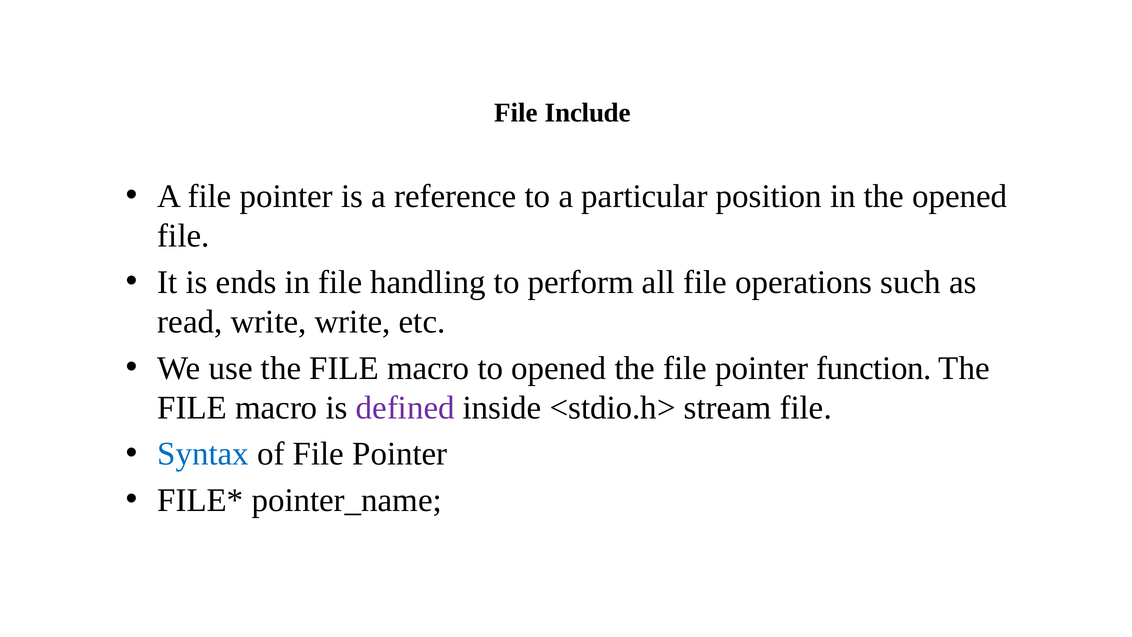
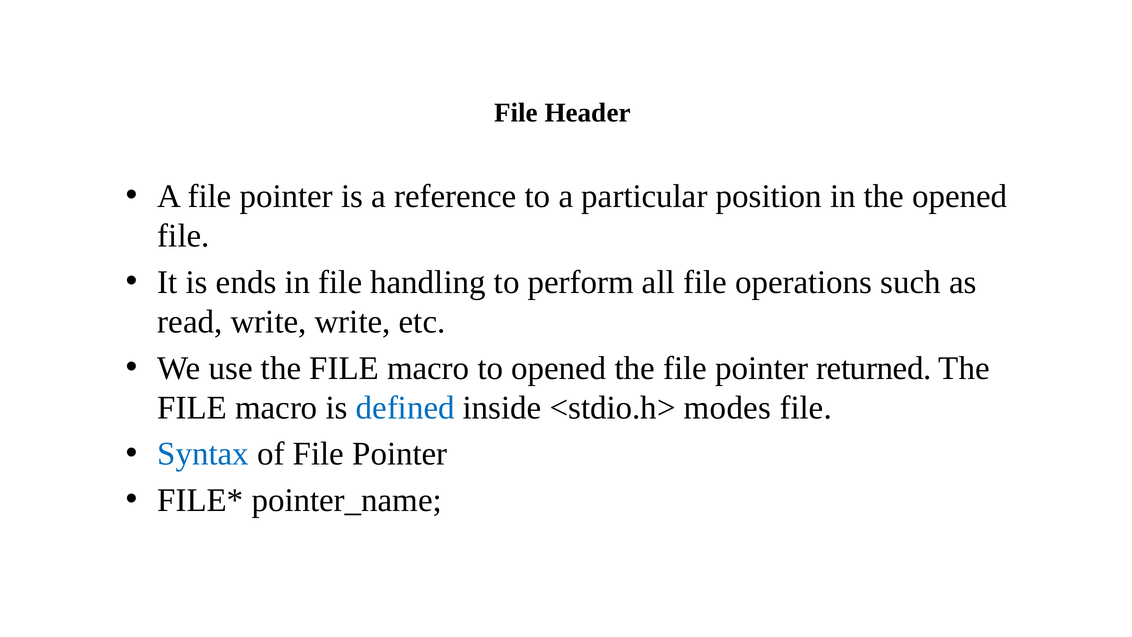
Include: Include -> Header
function: function -> returned
defined colour: purple -> blue
stream: stream -> modes
